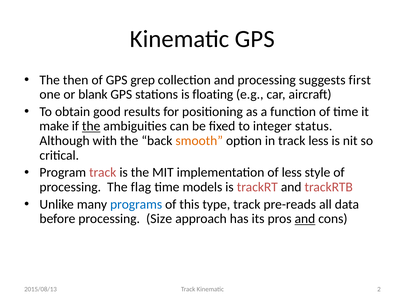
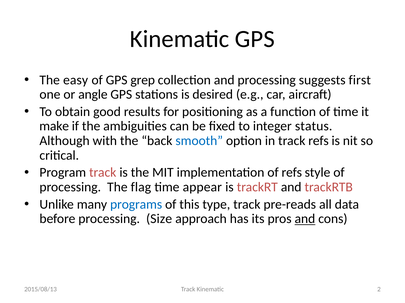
then: then -> easy
blank: blank -> angle
floating: floating -> desired
the at (91, 127) underline: present -> none
smooth colour: orange -> blue
track less: less -> refs
of less: less -> refs
models: models -> appear
